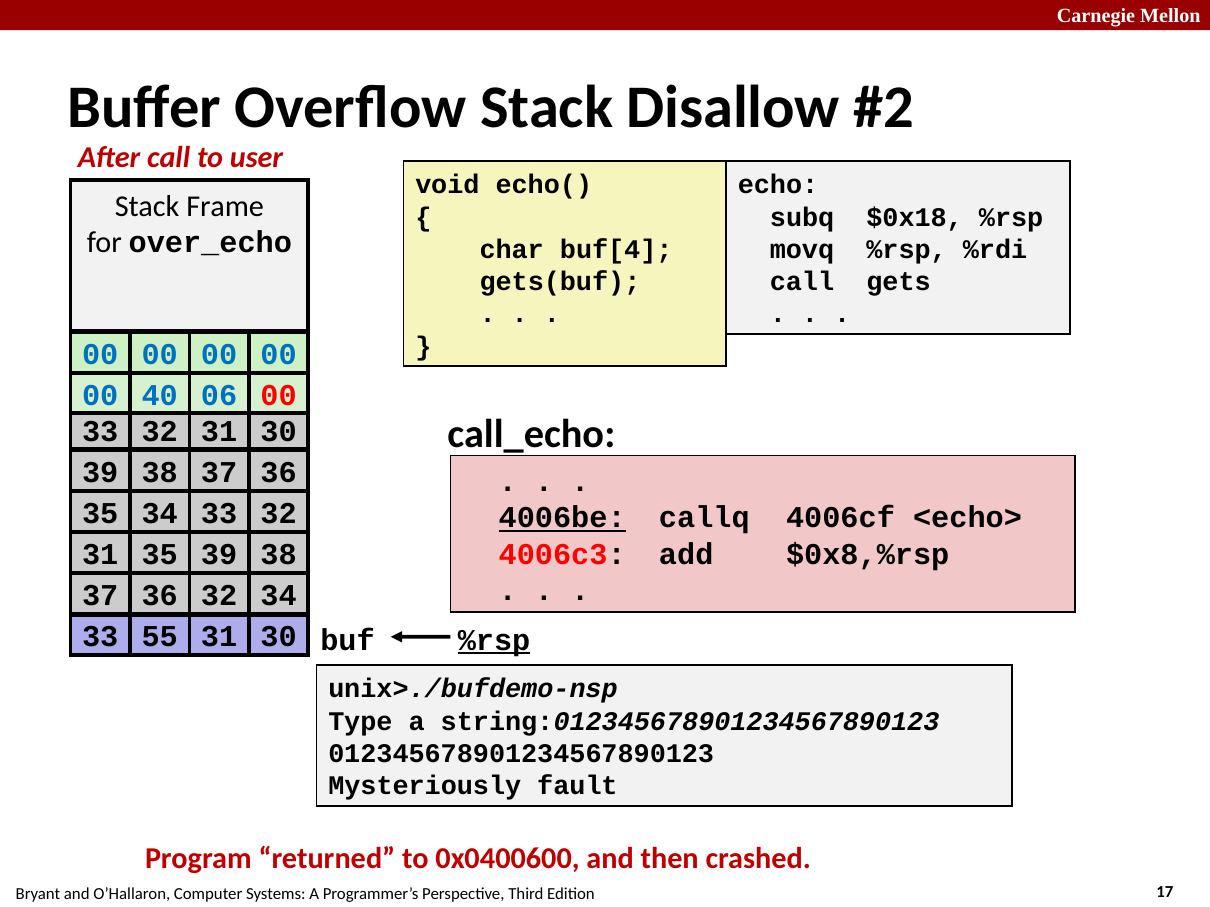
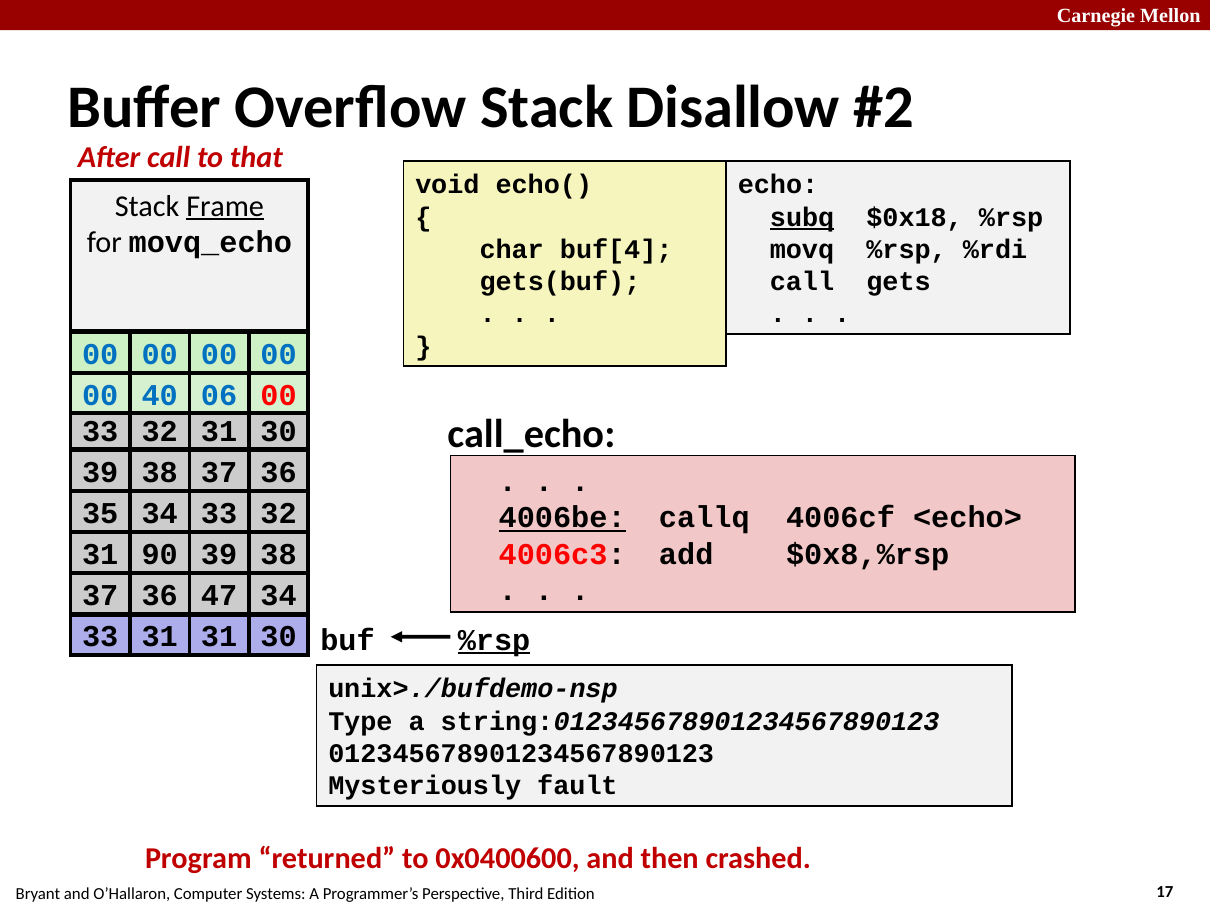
user: user -> that
Frame underline: none -> present
subq underline: none -> present
over_echo: over_echo -> movq_echo
31 35: 35 -> 90
36 32: 32 -> 47
33 55: 55 -> 31
